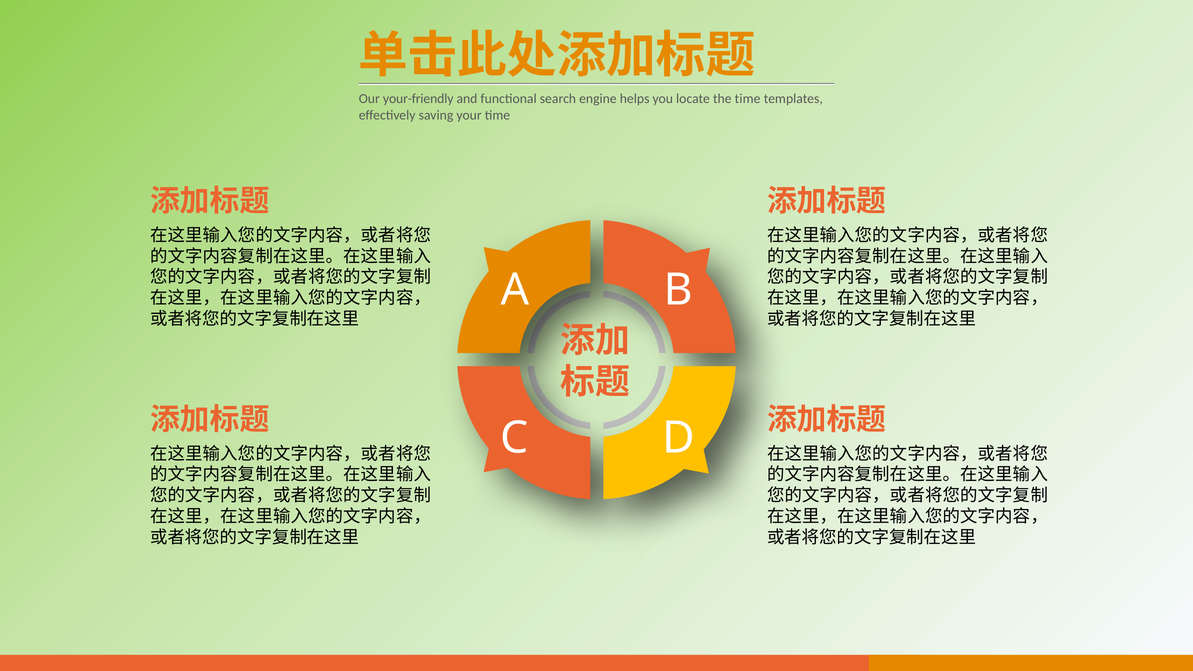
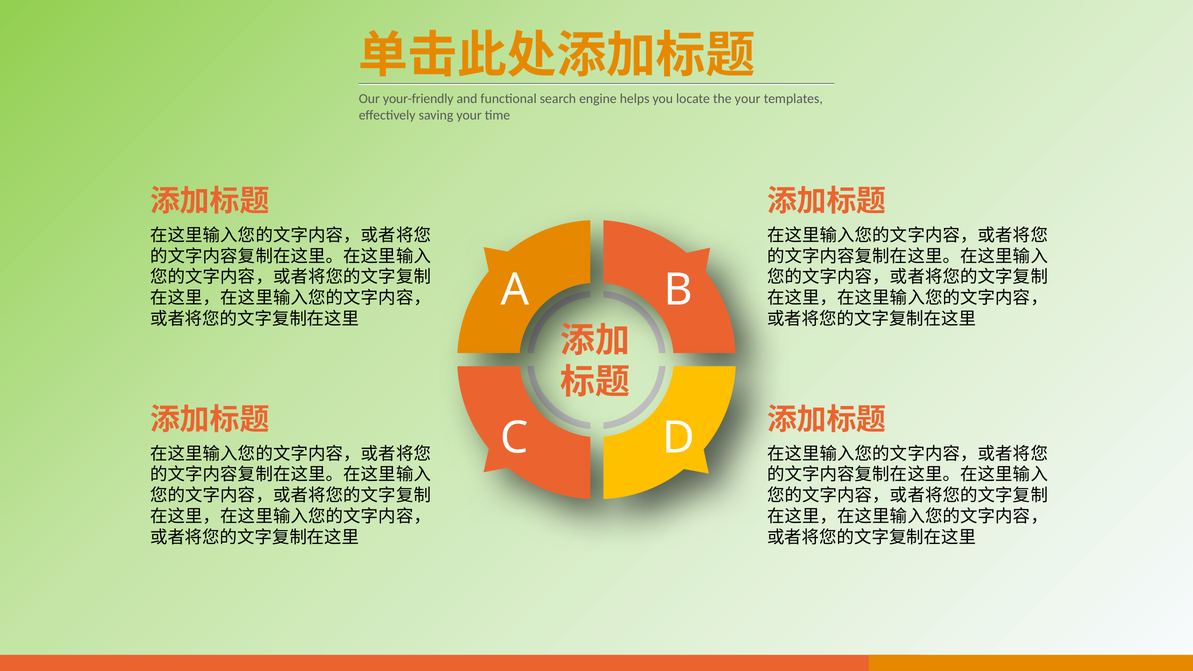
the time: time -> your
